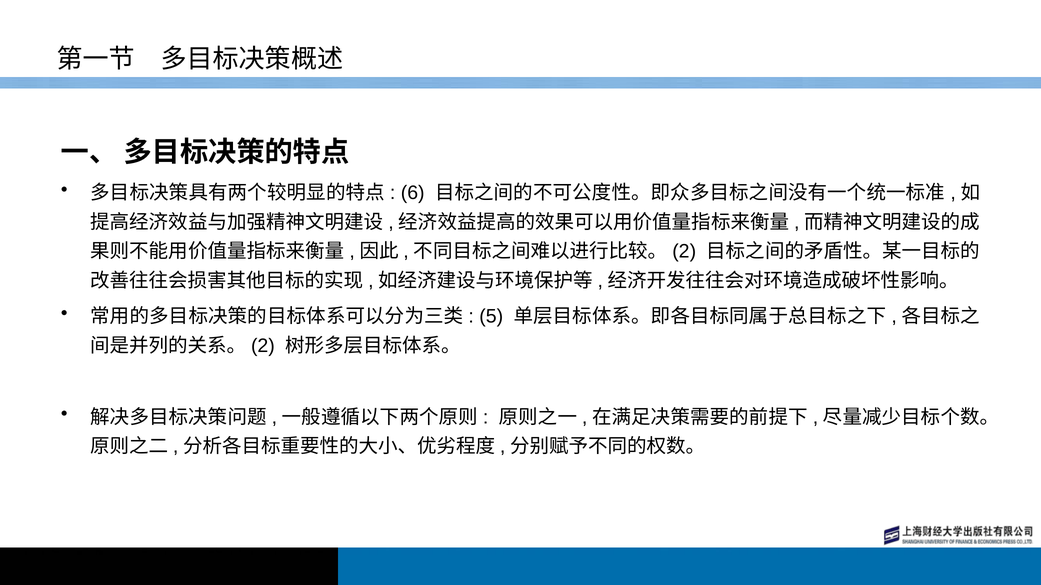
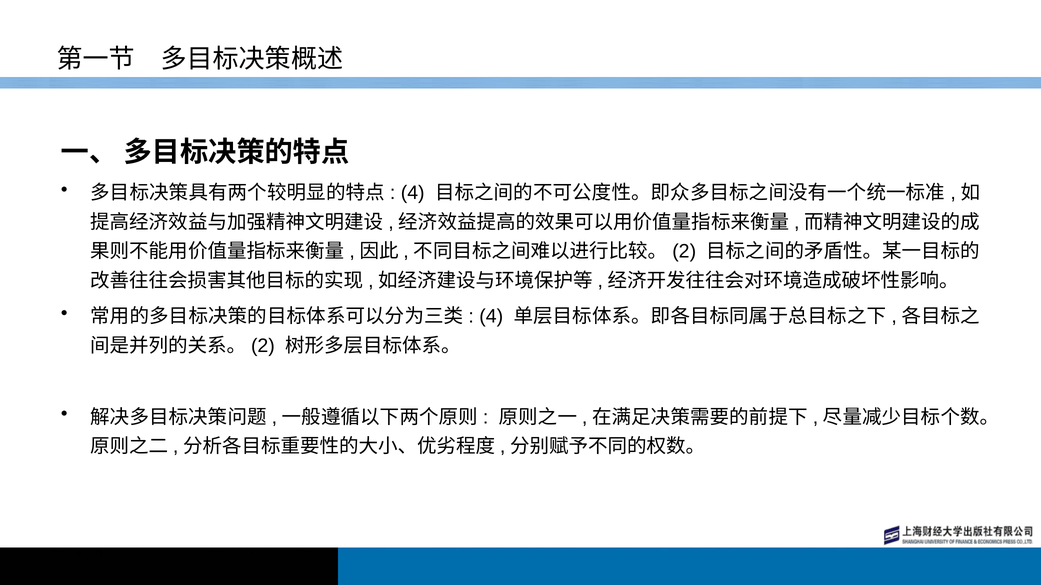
6 at (413, 193): 6 -> 4
5 at (491, 317): 5 -> 4
